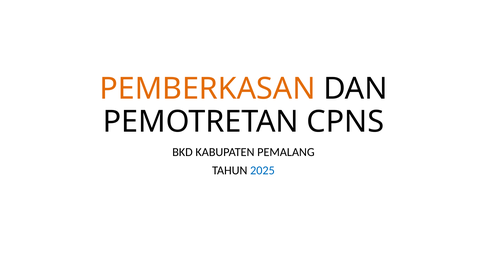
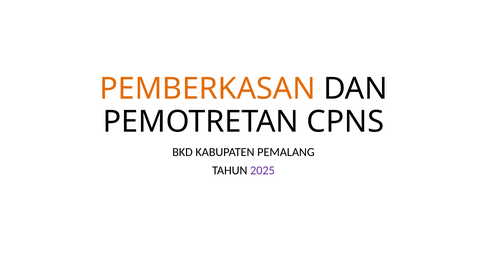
2025 colour: blue -> purple
